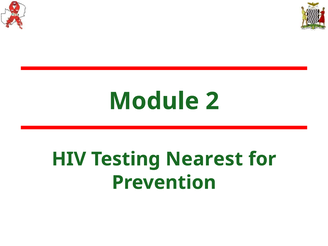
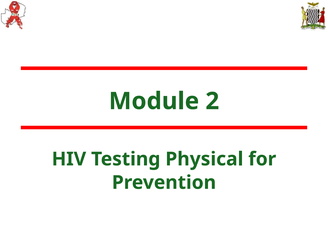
Nearest: Nearest -> Physical
